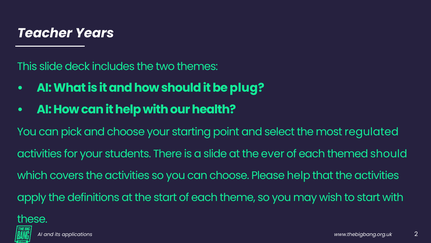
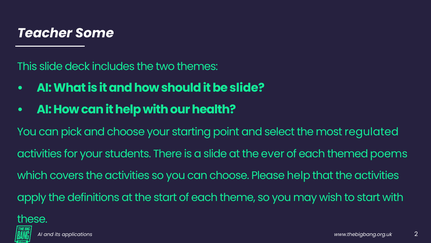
Years: Years -> Some
be plug: plug -> slide
themed should: should -> poems
